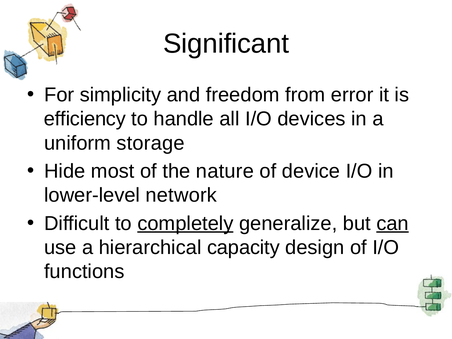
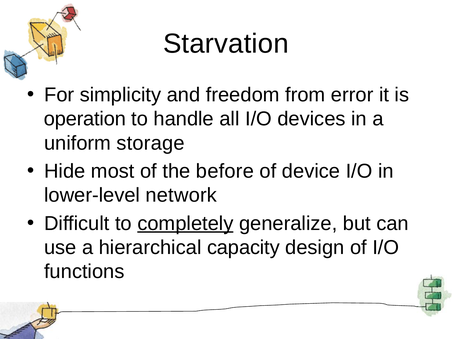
Significant: Significant -> Starvation
efficiency: efficiency -> operation
nature: nature -> before
can underline: present -> none
